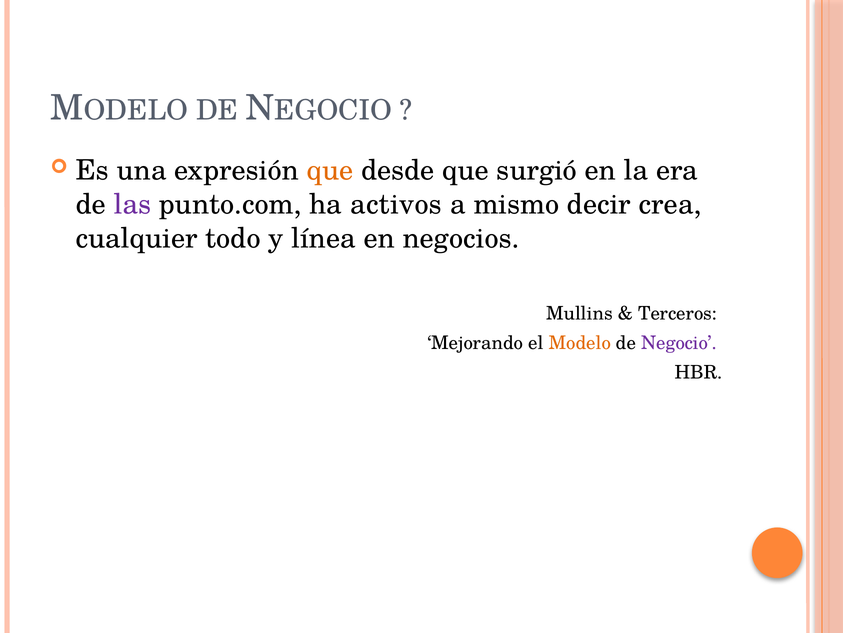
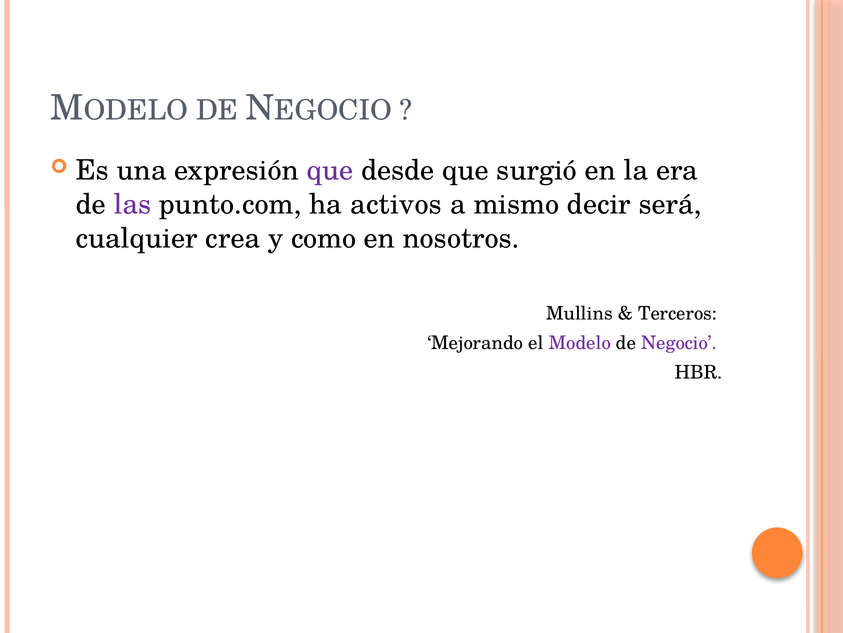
que at (330, 171) colour: orange -> purple
crea: crea -> será
todo: todo -> crea
línea: línea -> como
negocios: negocios -> nosotros
Modelo colour: orange -> purple
